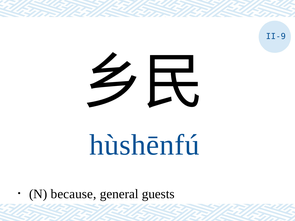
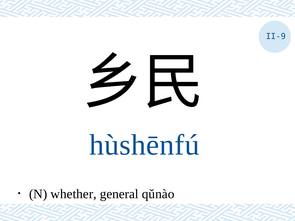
because: because -> whether
guests: guests -> qǔnào
